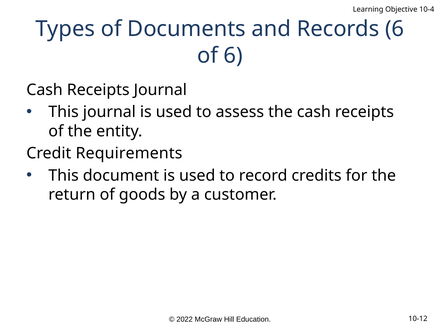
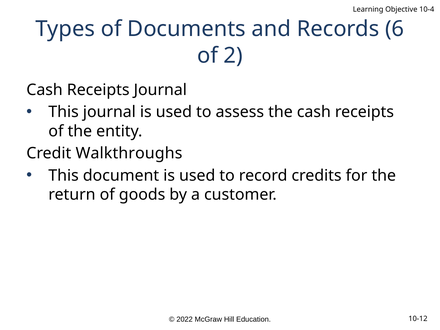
of 6: 6 -> 2
Requirements: Requirements -> Walkthroughs
